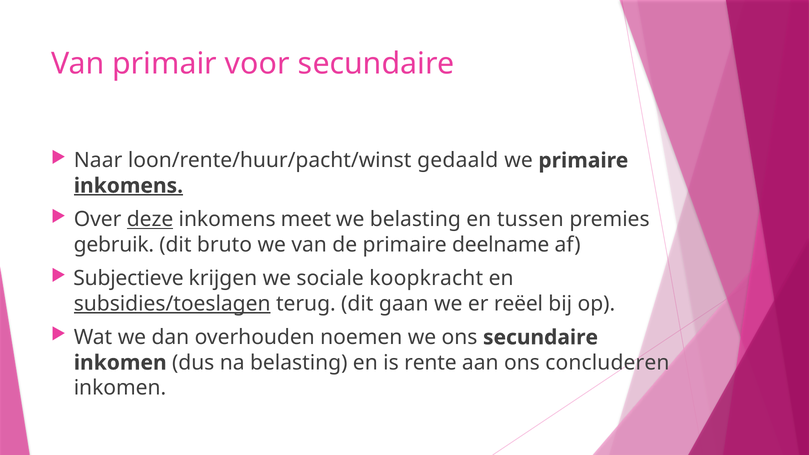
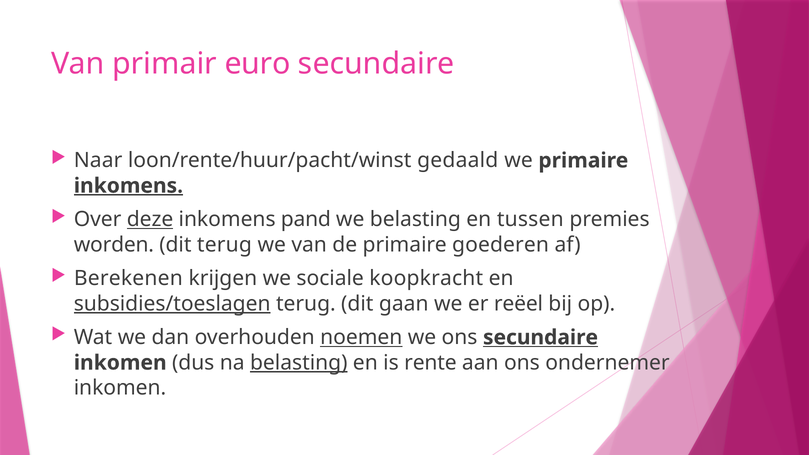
voor: voor -> euro
meet: meet -> pand
gebruik: gebruik -> worden
dit bruto: bruto -> terug
deelname: deelname -> goederen
Subjectieve: Subjectieve -> Berekenen
noemen underline: none -> present
secundaire at (541, 337) underline: none -> present
belasting at (299, 363) underline: none -> present
concluderen: concluderen -> ondernemer
